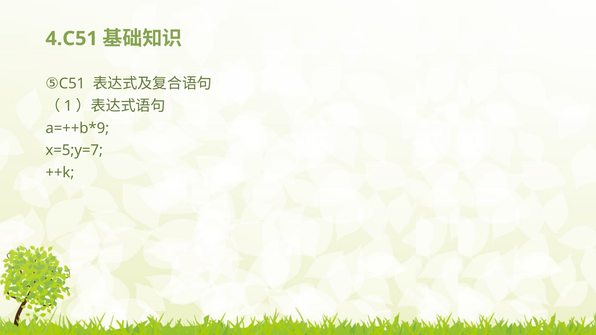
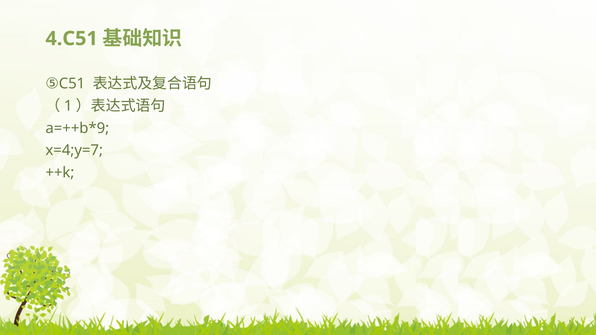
x=5;y=7: x=5;y=7 -> x=4;y=7
